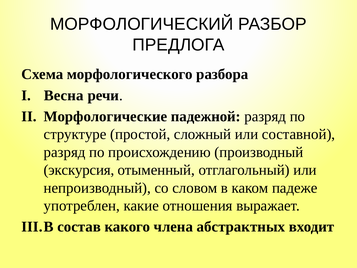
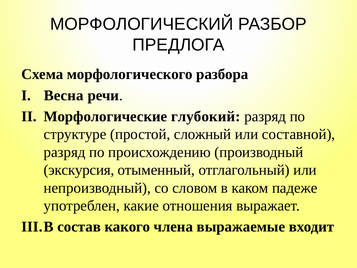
падежной: падежной -> глубокий
абстрактных: абстрактных -> выражаемые
